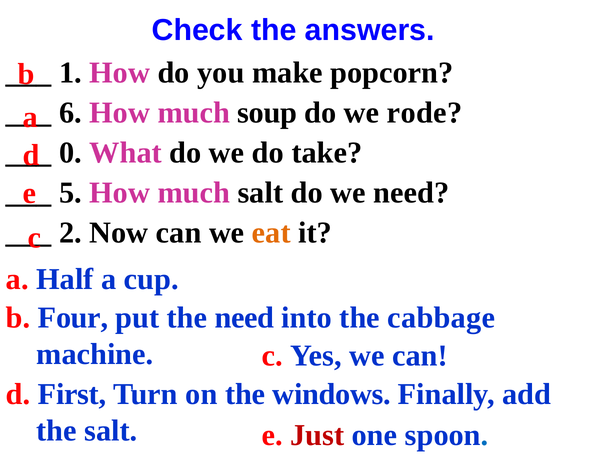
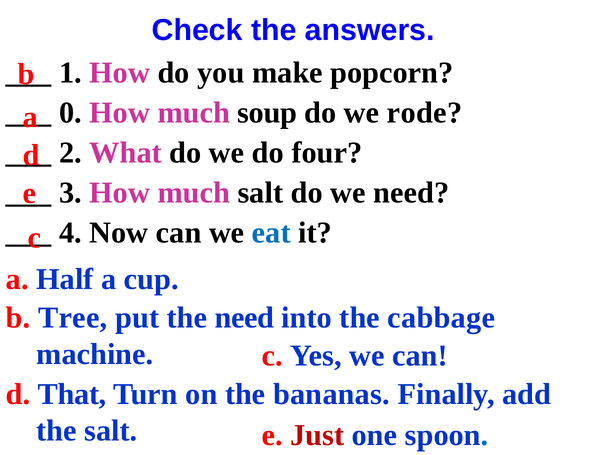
6: 6 -> 0
0: 0 -> 2
take: take -> four
5: 5 -> 3
2: 2 -> 4
eat colour: orange -> blue
Four: Four -> Tree
First: First -> That
windows: windows -> bananas
